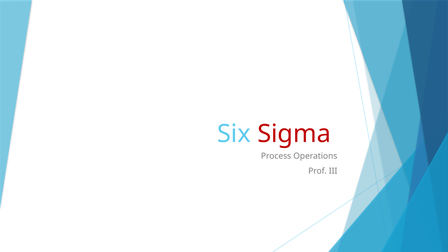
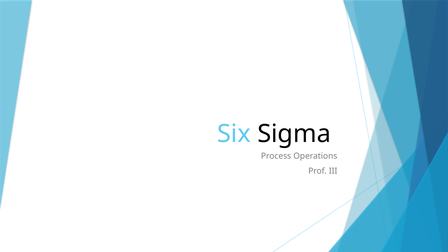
Sigma colour: red -> black
